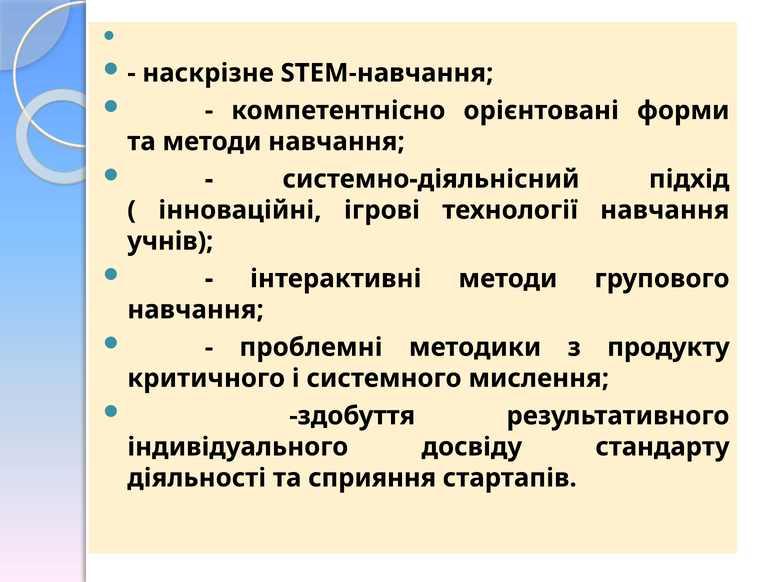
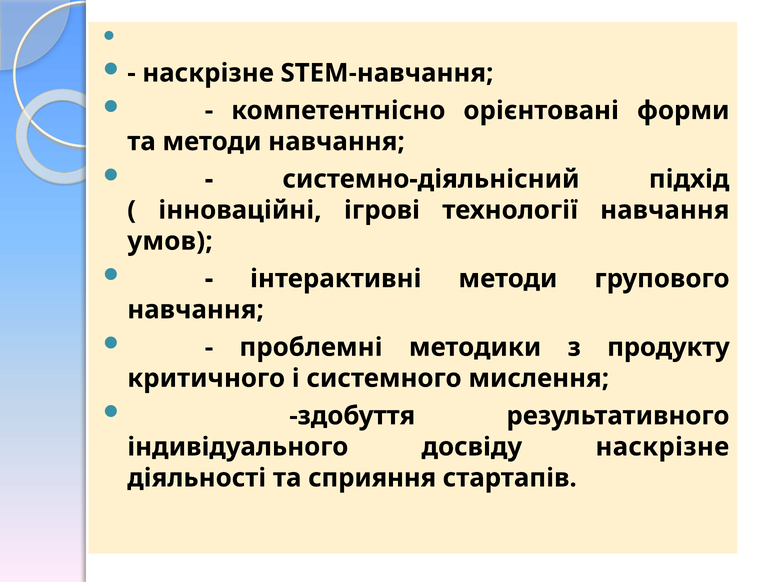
учнів: учнів -> умов
досвіду стандарту: стандарту -> наскрізне
